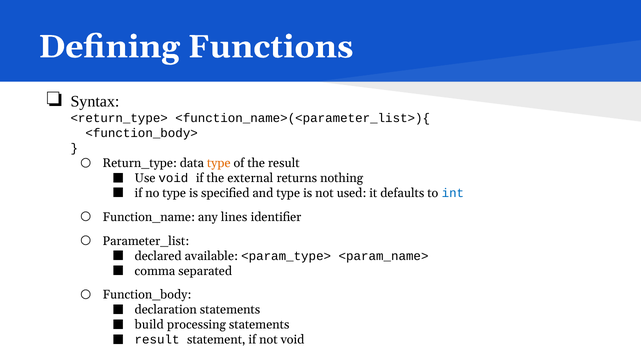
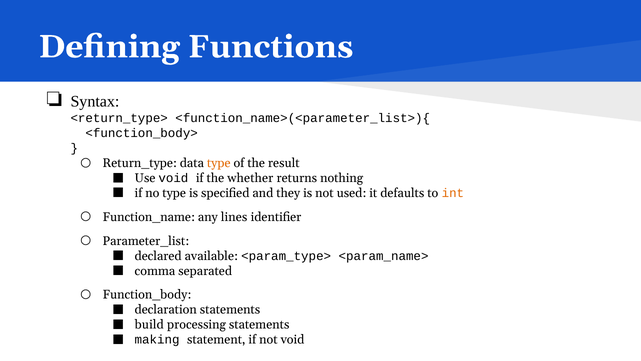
external: external -> whether
and type: type -> they
int colour: blue -> orange
result at (157, 339): result -> making
